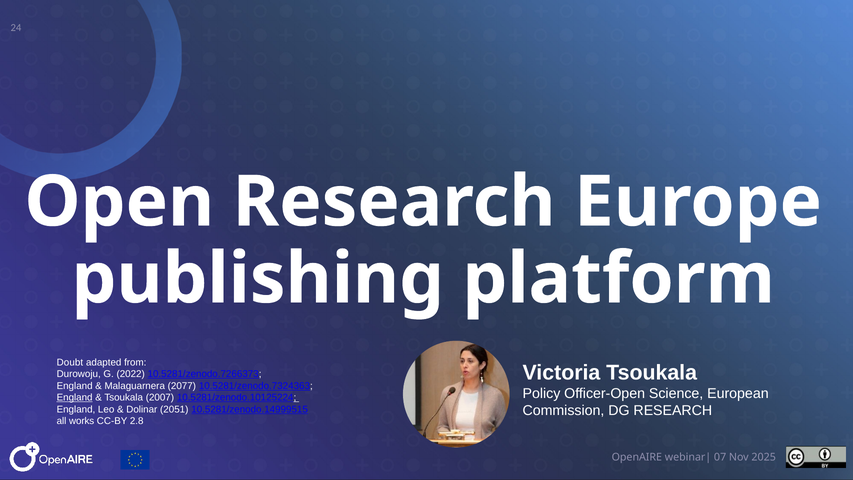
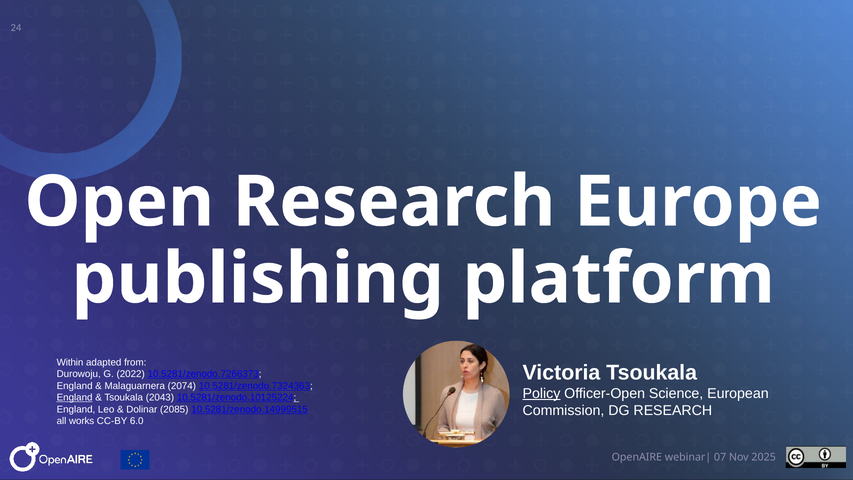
Doubt: Doubt -> Within
2077: 2077 -> 2074
Policy underline: none -> present
2007: 2007 -> 2043
2051: 2051 -> 2085
2.8: 2.8 -> 6.0
